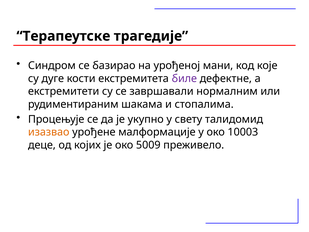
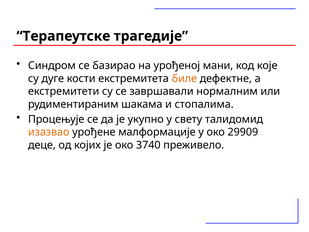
биле colour: purple -> orange
10003: 10003 -> 29909
5009: 5009 -> 3740
